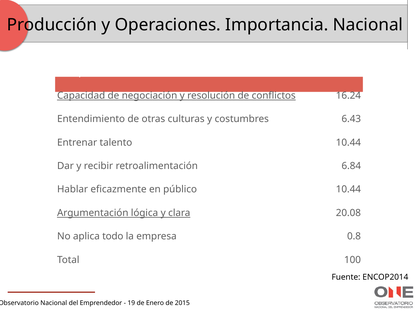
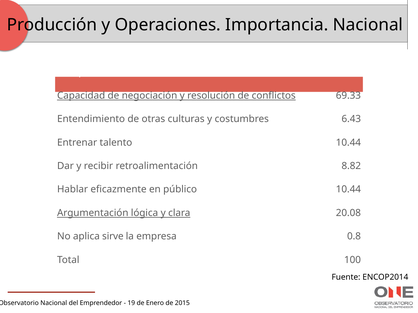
16.24: 16.24 -> 69.33
6.84: 6.84 -> 8.82
todo: todo -> sirve
